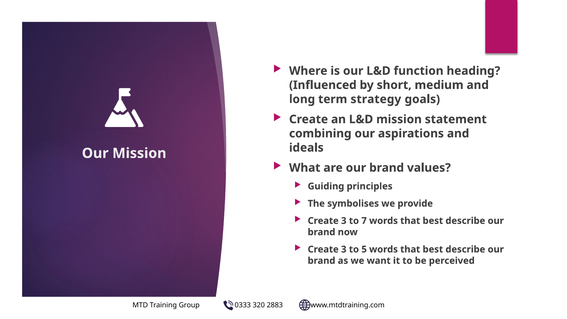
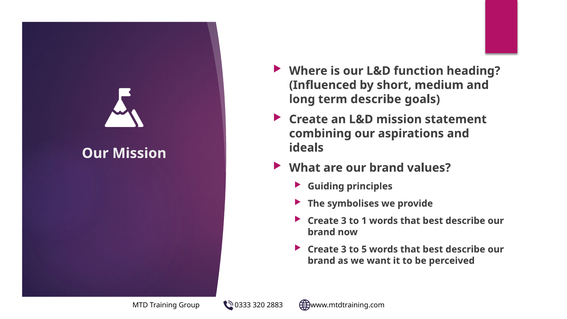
term strategy: strategy -> describe
7: 7 -> 1
